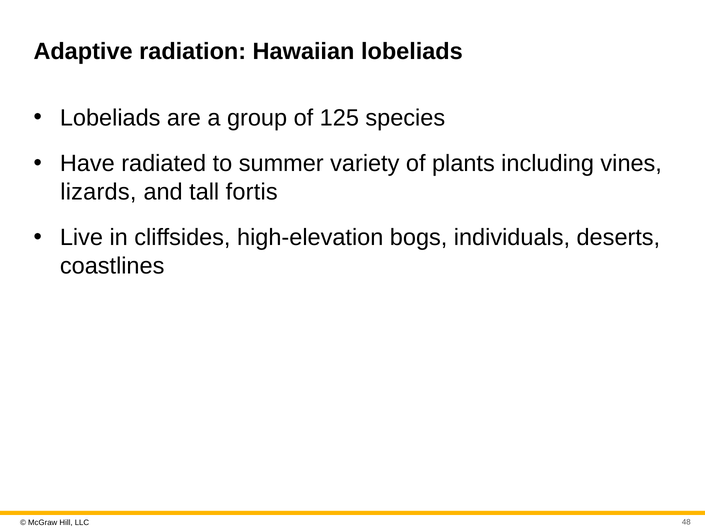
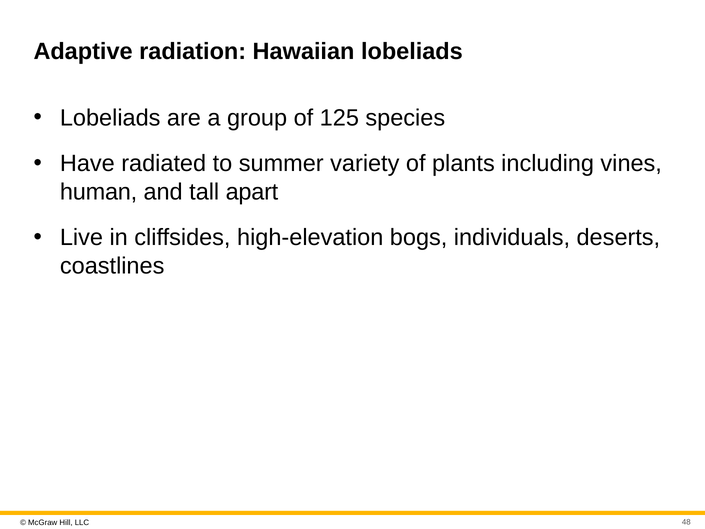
lizards: lizards -> human
fortis: fortis -> apart
